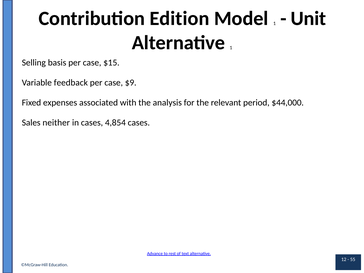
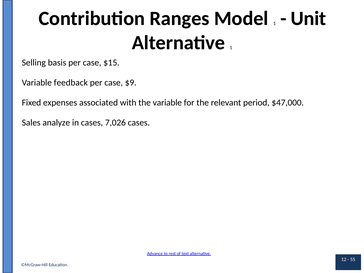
Edition: Edition -> Ranges
the analysis: analysis -> variable
$44,000: $44,000 -> $47,000
neither: neither -> analyze
4,854: 4,854 -> 7,026
